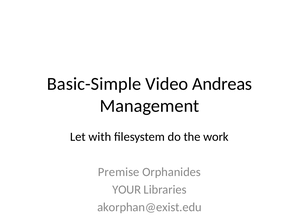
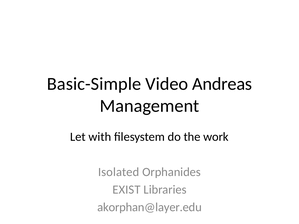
Premise: Premise -> Isolated
YOUR: YOUR -> EXIST
akorphan@exist.edu: akorphan@exist.edu -> akorphan@layer.edu
